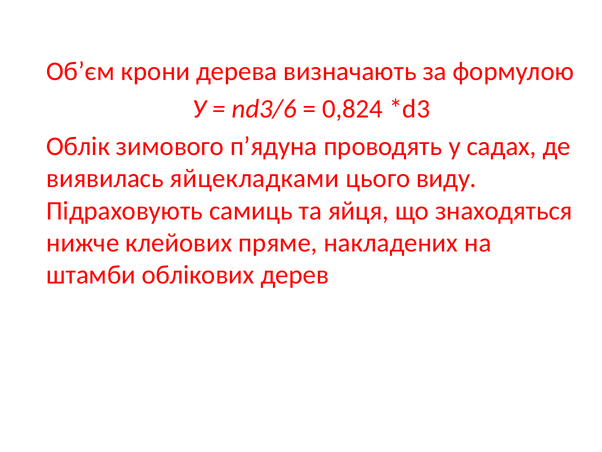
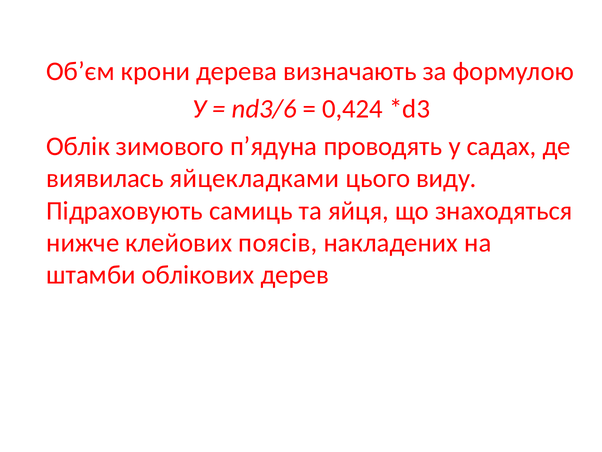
0,824: 0,824 -> 0,424
пряме: пряме -> поясів
